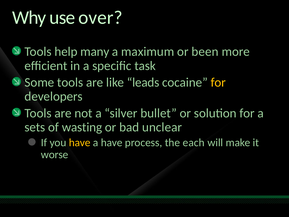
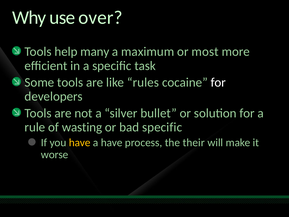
been: been -> most
leads: leads -> rules
for at (218, 82) colour: yellow -> white
sets: sets -> rule
bad unclear: unclear -> specific
each: each -> their
